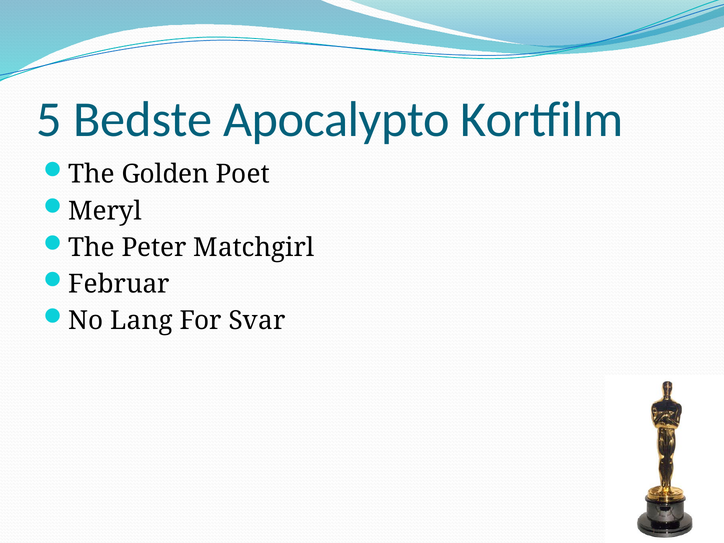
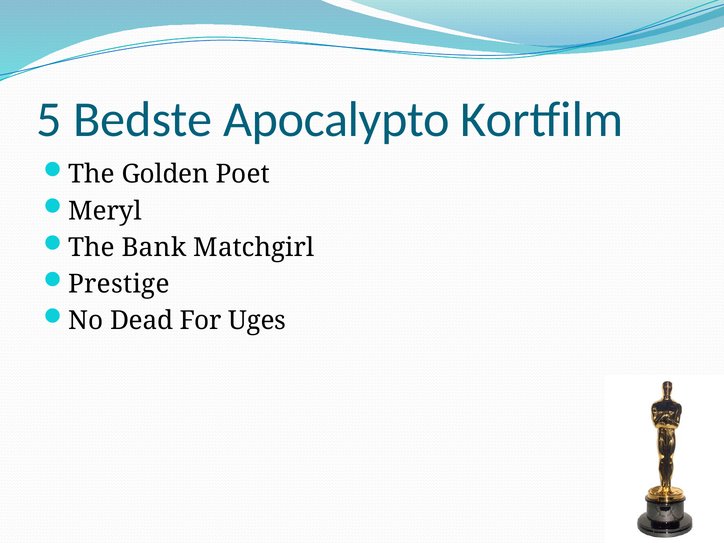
Peter: Peter -> Bank
Februar: Februar -> Prestige
Lang: Lang -> Dead
Svar: Svar -> Uges
